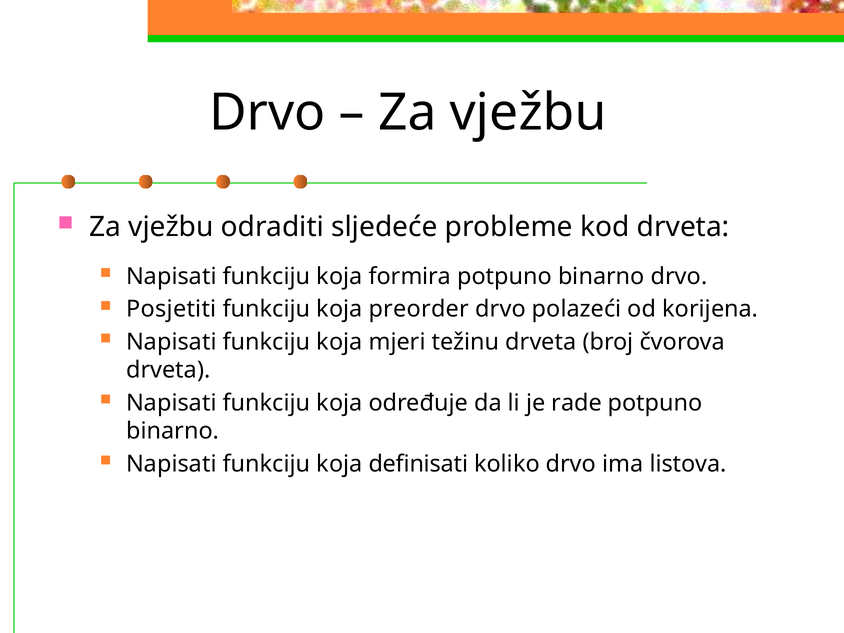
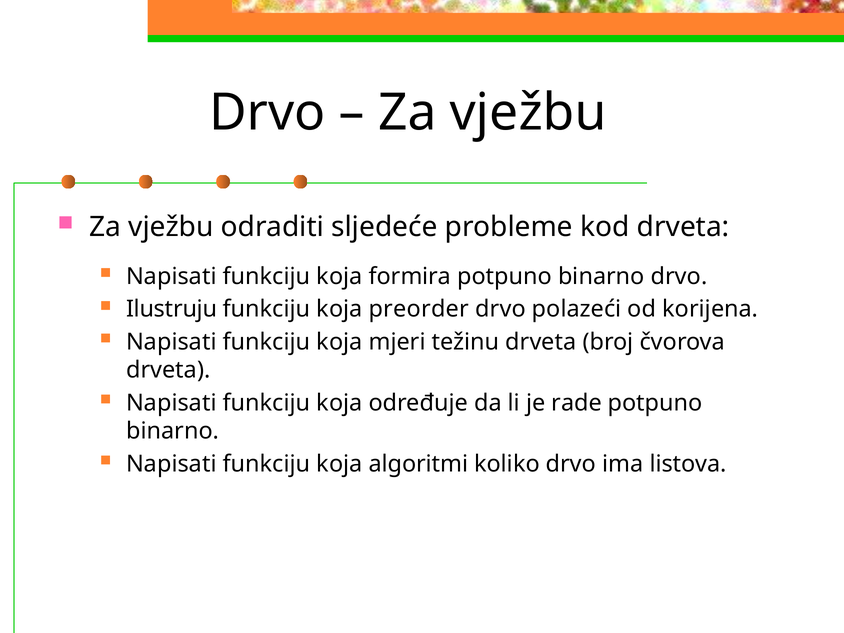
Posjetiti: Posjetiti -> Ilustruju
definisati: definisati -> algoritmi
